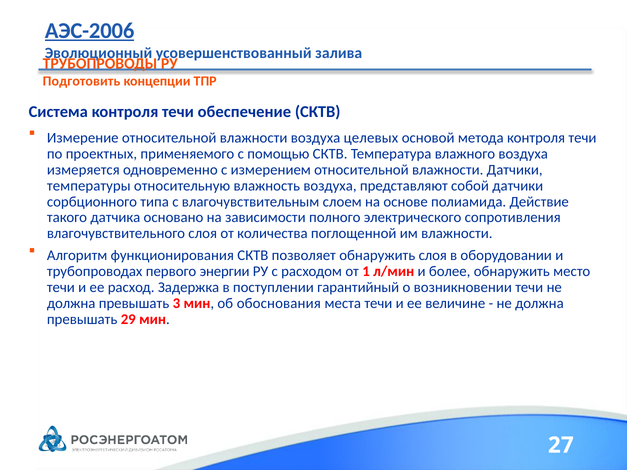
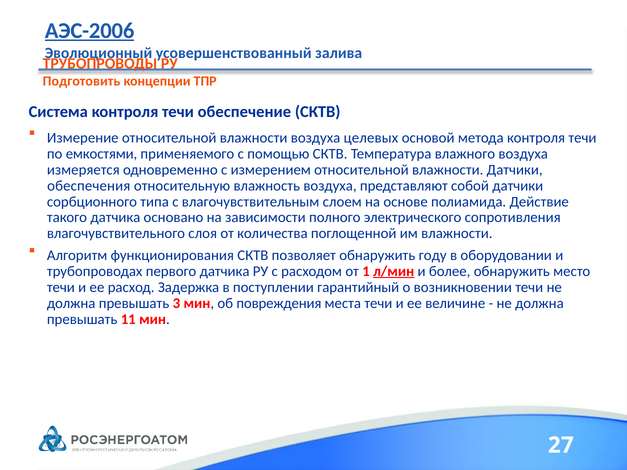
проектных: проектных -> емкостями
температуры: температуры -> обеспечения
обнаружить слоя: слоя -> году
первого энергии: энергии -> датчика
л/мин underline: none -> present
обоснования: обоснования -> повреждения
29: 29 -> 11
